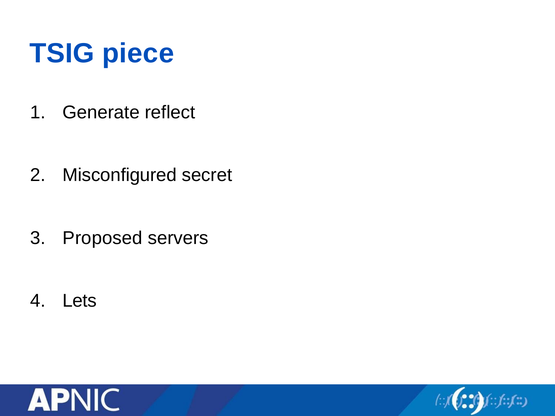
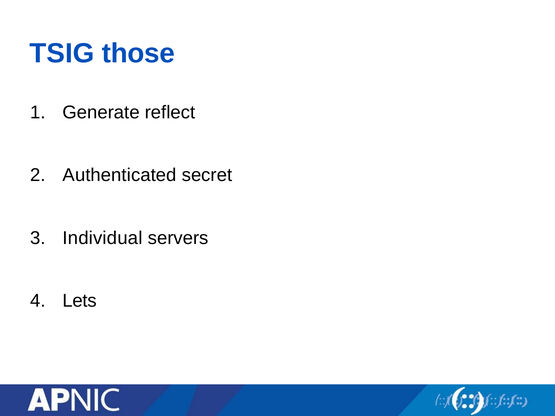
piece: piece -> those
Misconfigured: Misconfigured -> Authenticated
Proposed: Proposed -> Individual
